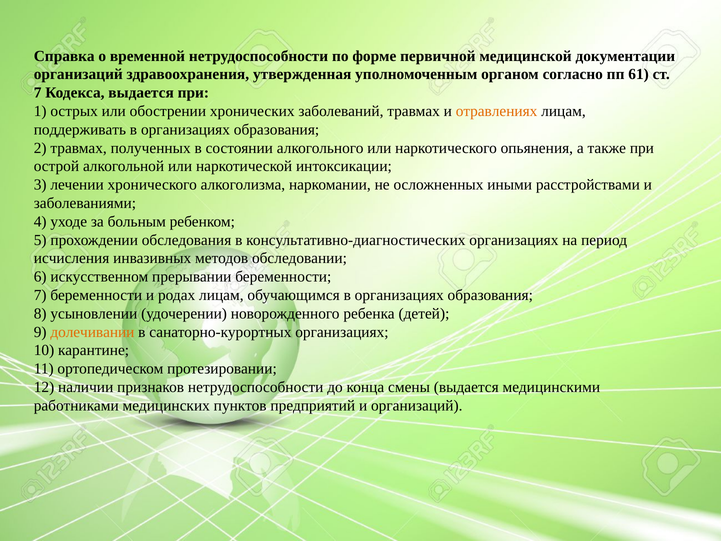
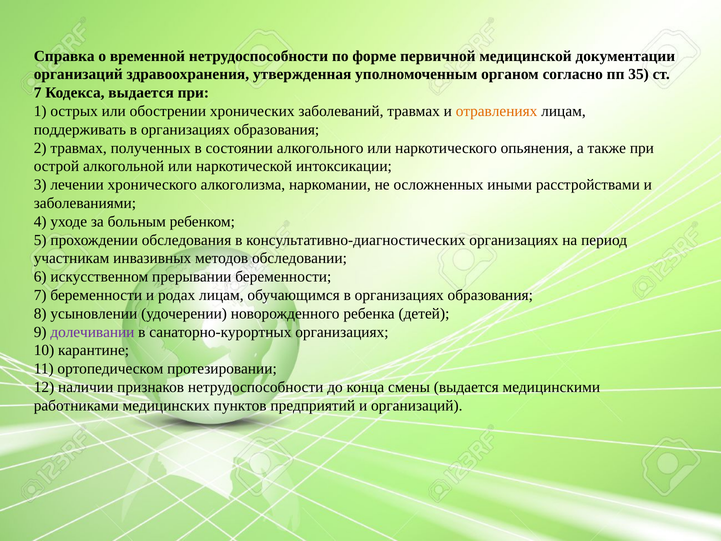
61: 61 -> 35
исчисления: исчисления -> участникам
долечивании colour: orange -> purple
